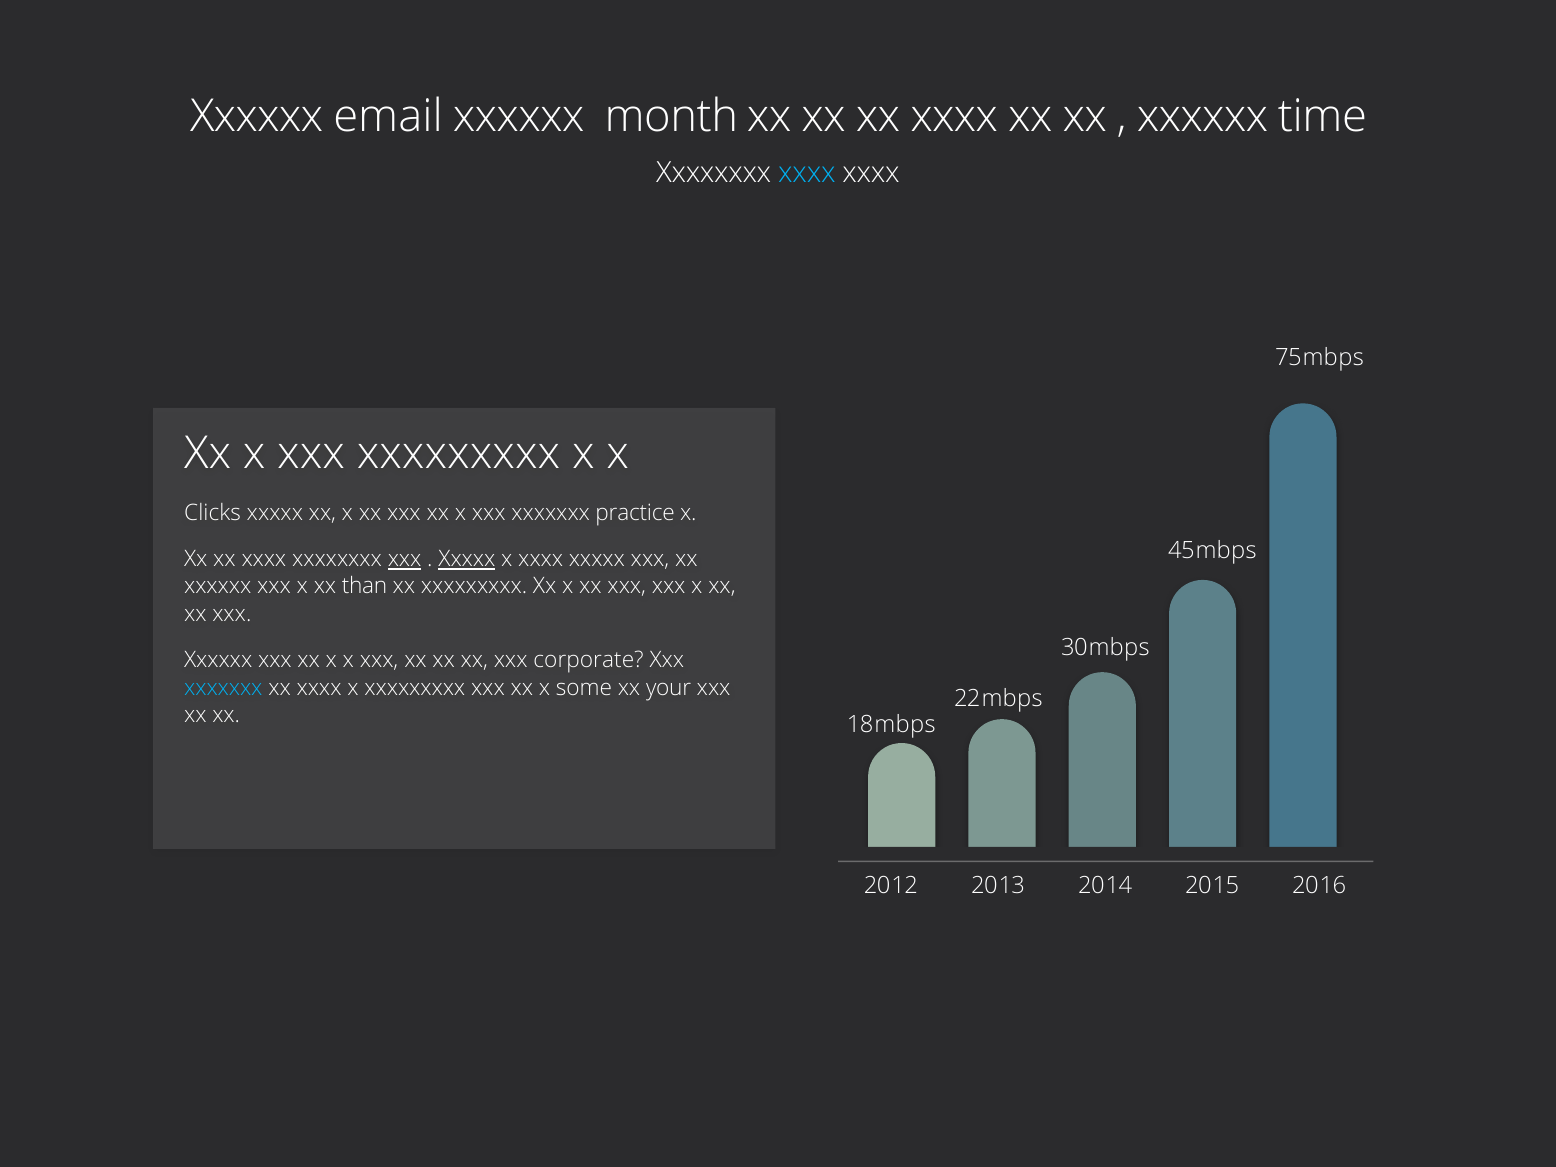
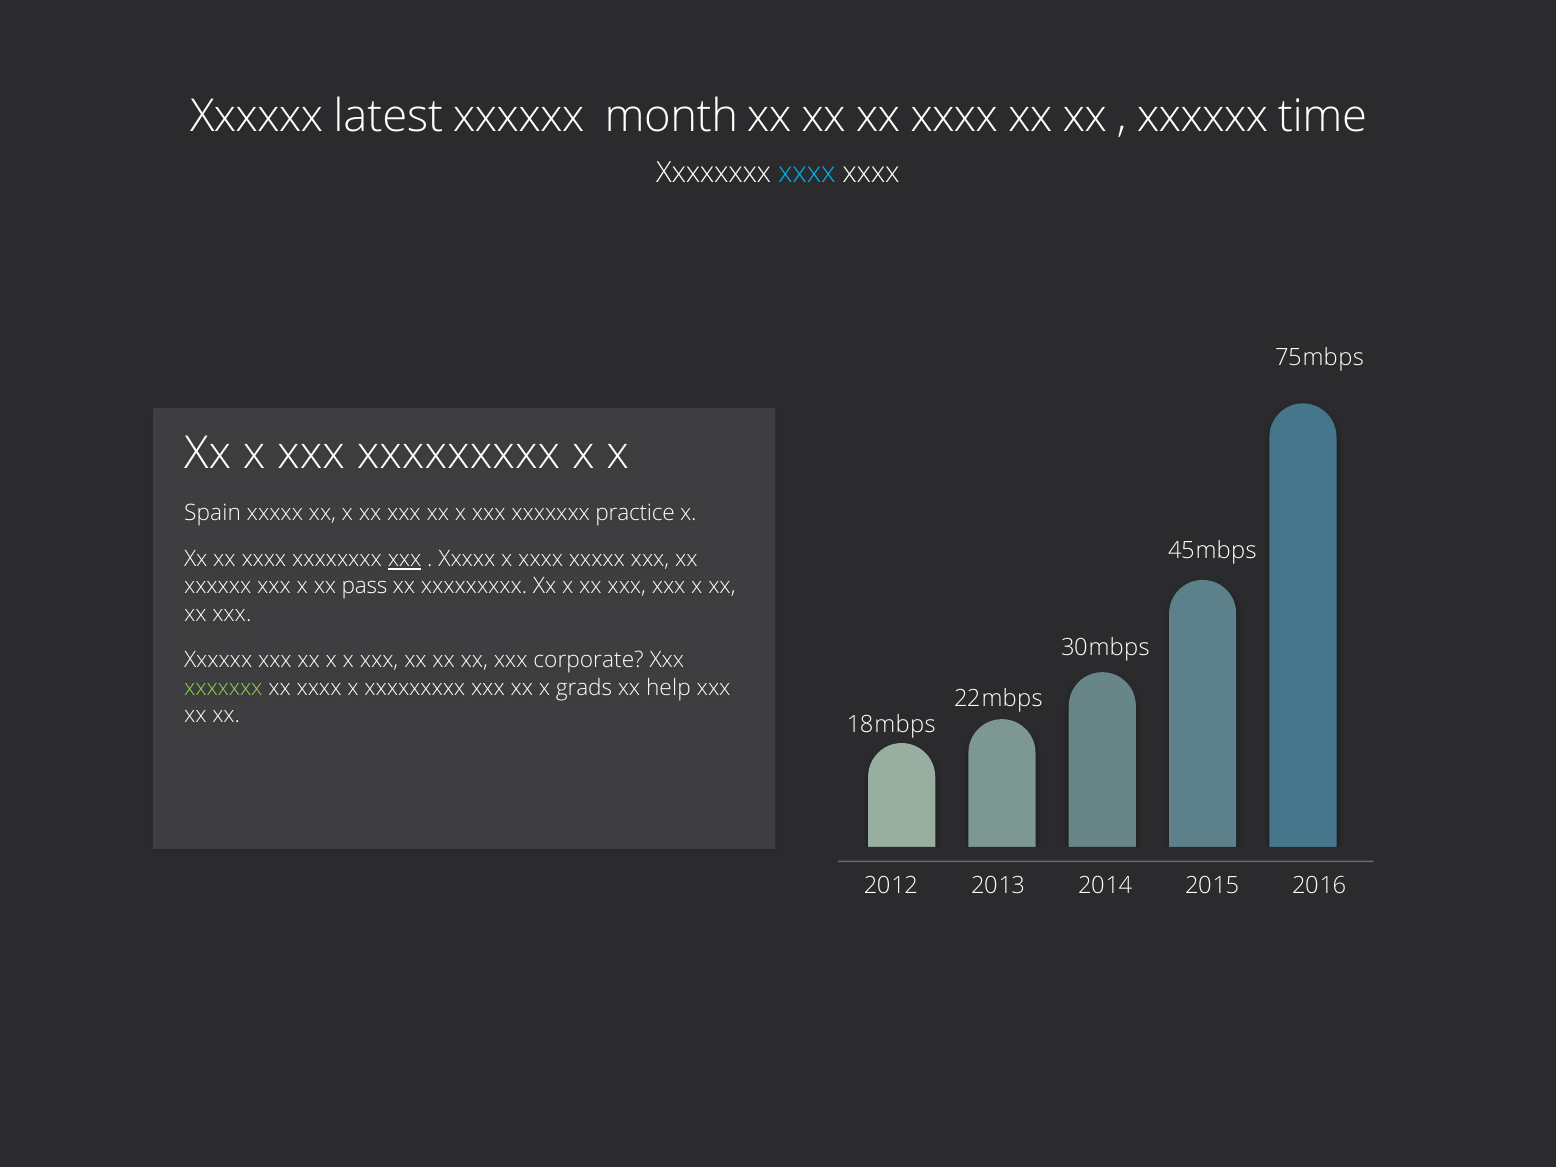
email: email -> latest
Clicks: Clicks -> Spain
Xxxxx at (467, 559) underline: present -> none
than: than -> pass
xxxxxxx at (223, 688) colour: light blue -> light green
some: some -> grads
your: your -> help
